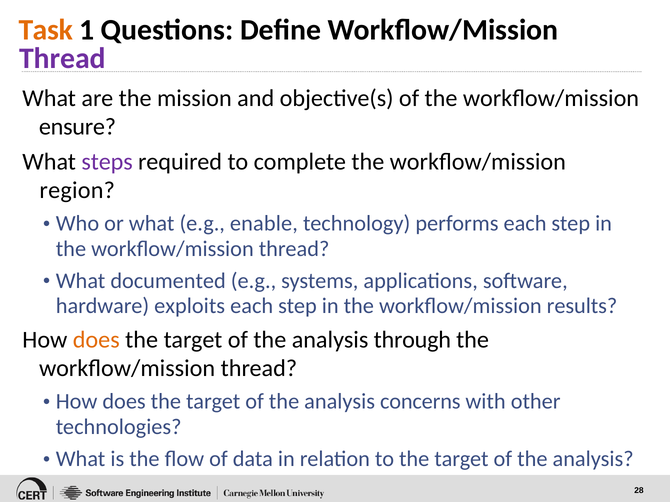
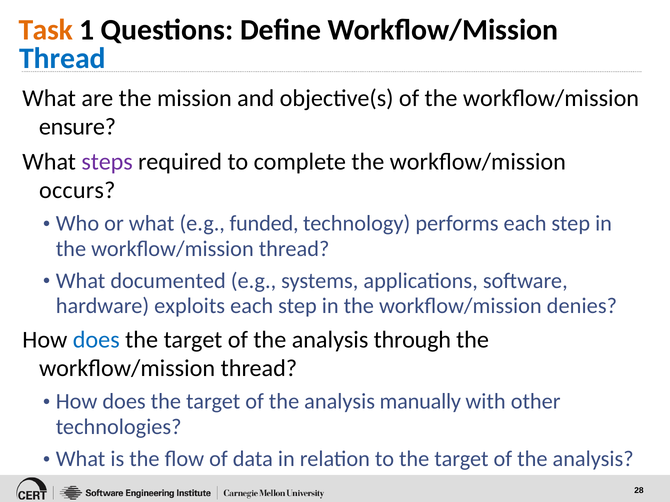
Thread at (62, 58) colour: purple -> blue
region: region -> occurs
enable: enable -> funded
results: results -> denies
does at (96, 340) colour: orange -> blue
concerns: concerns -> manually
